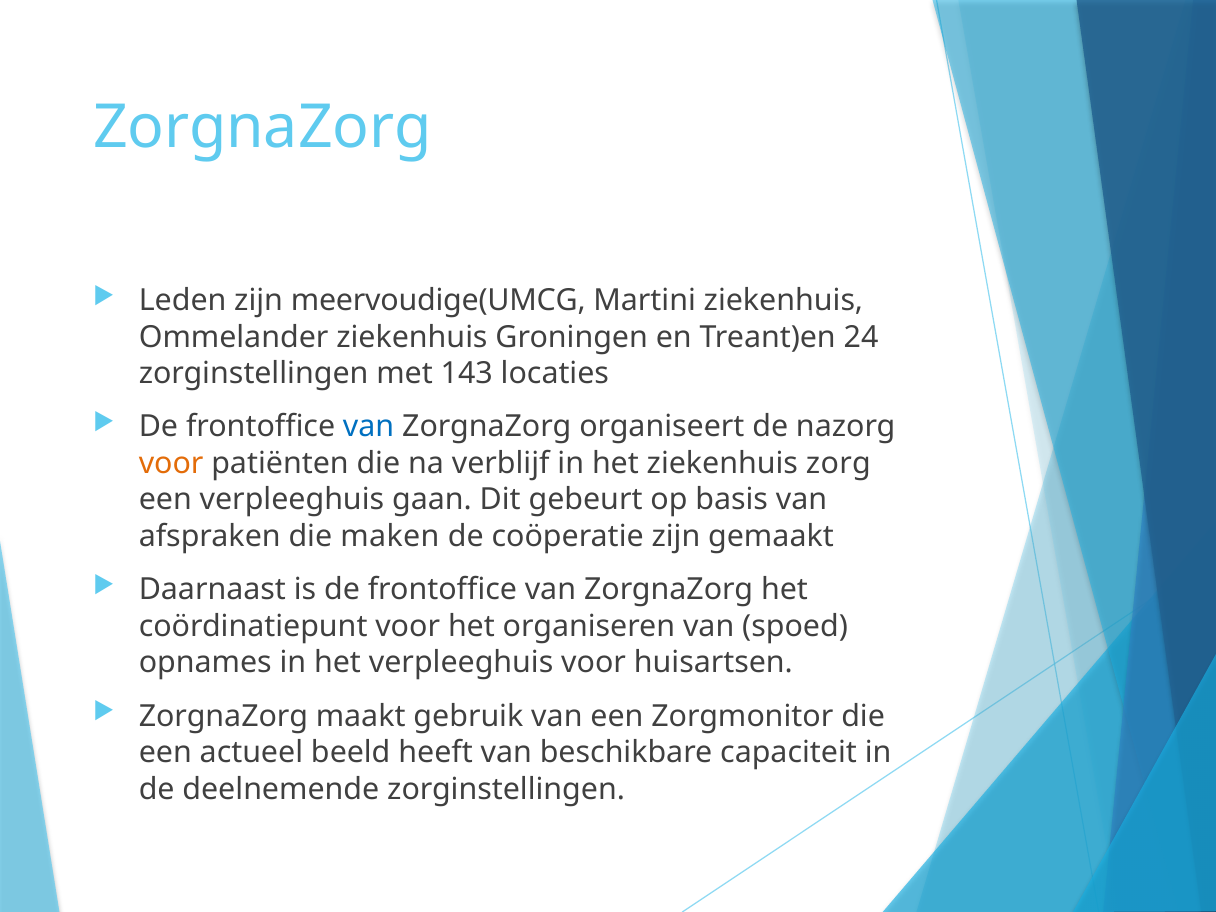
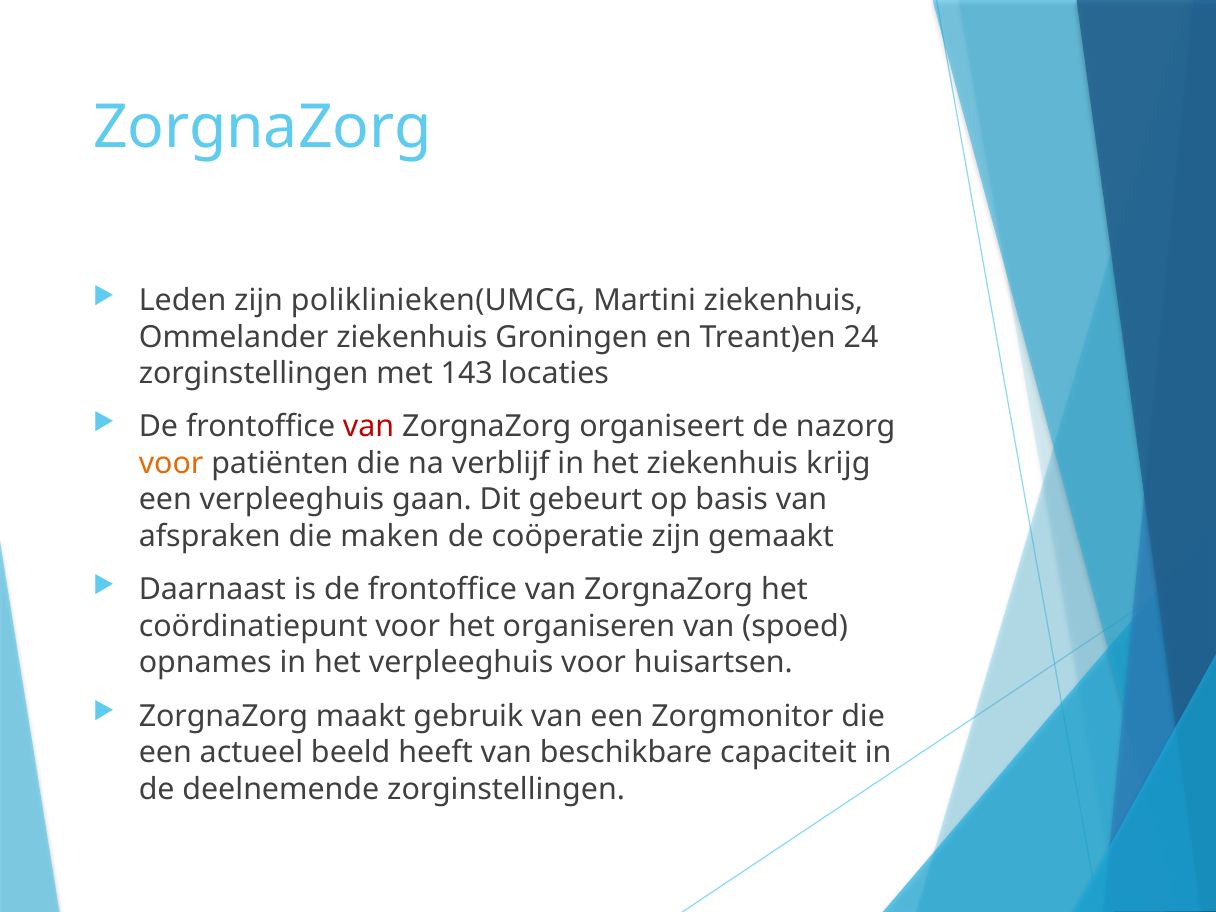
meervoudige(UMCG: meervoudige(UMCG -> poliklinieken(UMCG
van at (369, 427) colour: blue -> red
zorg: zorg -> krijg
